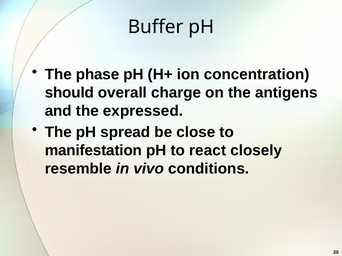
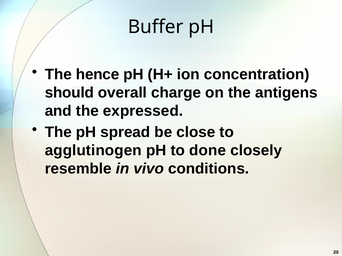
phase: phase -> hence
manifestation: manifestation -> agglutinogen
react: react -> done
